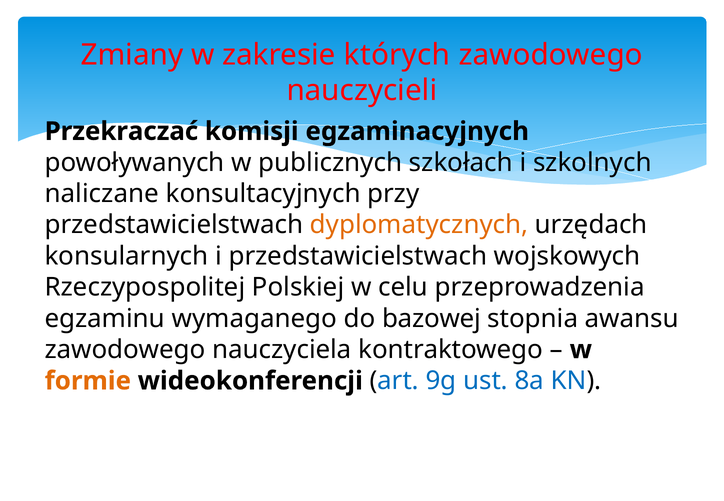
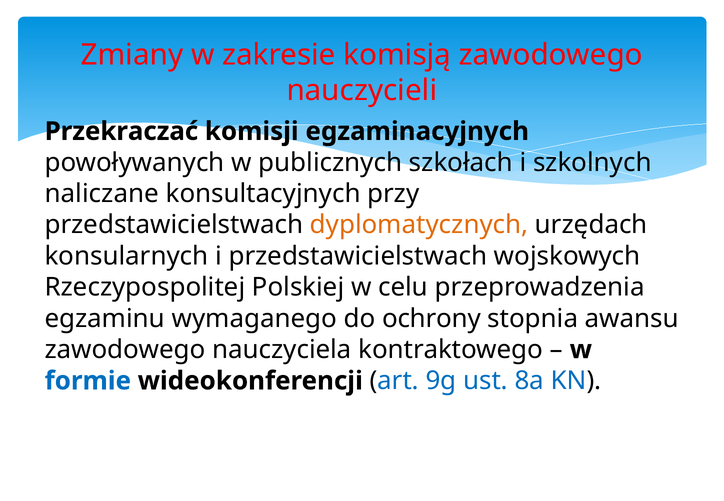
których: których -> komisją
bazowej: bazowej -> ochrony
formie colour: orange -> blue
